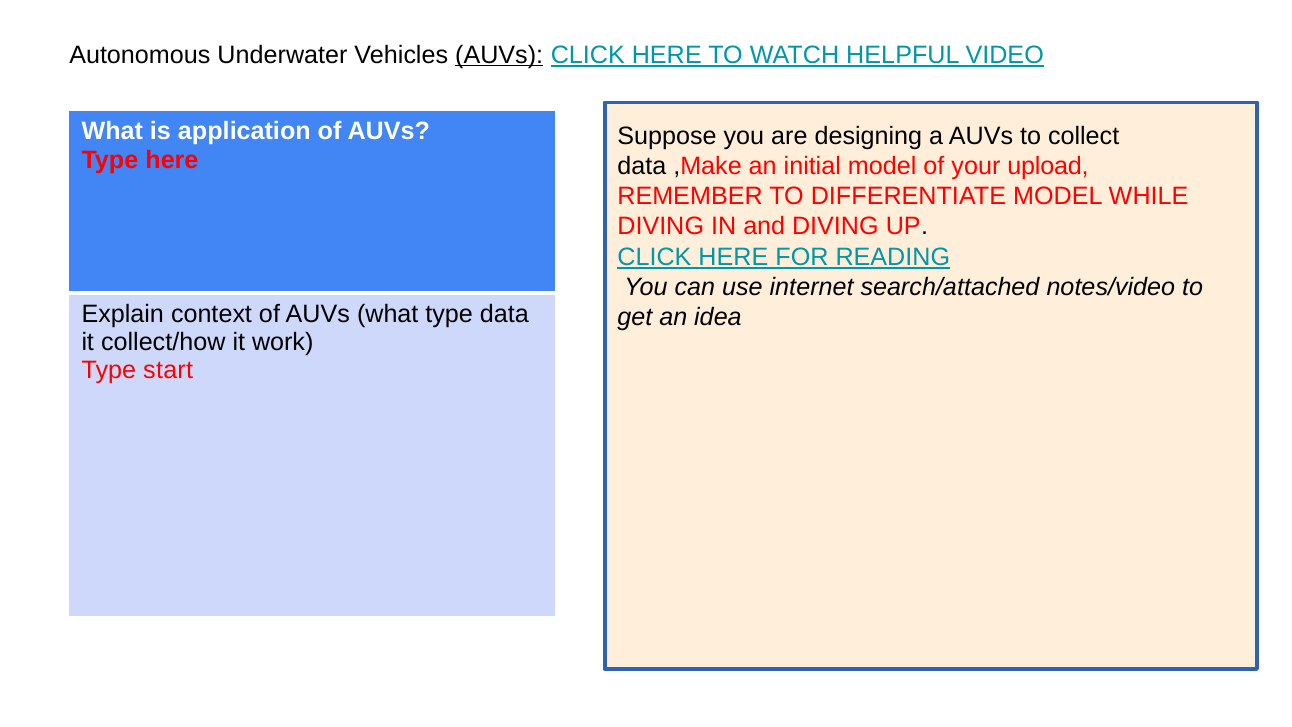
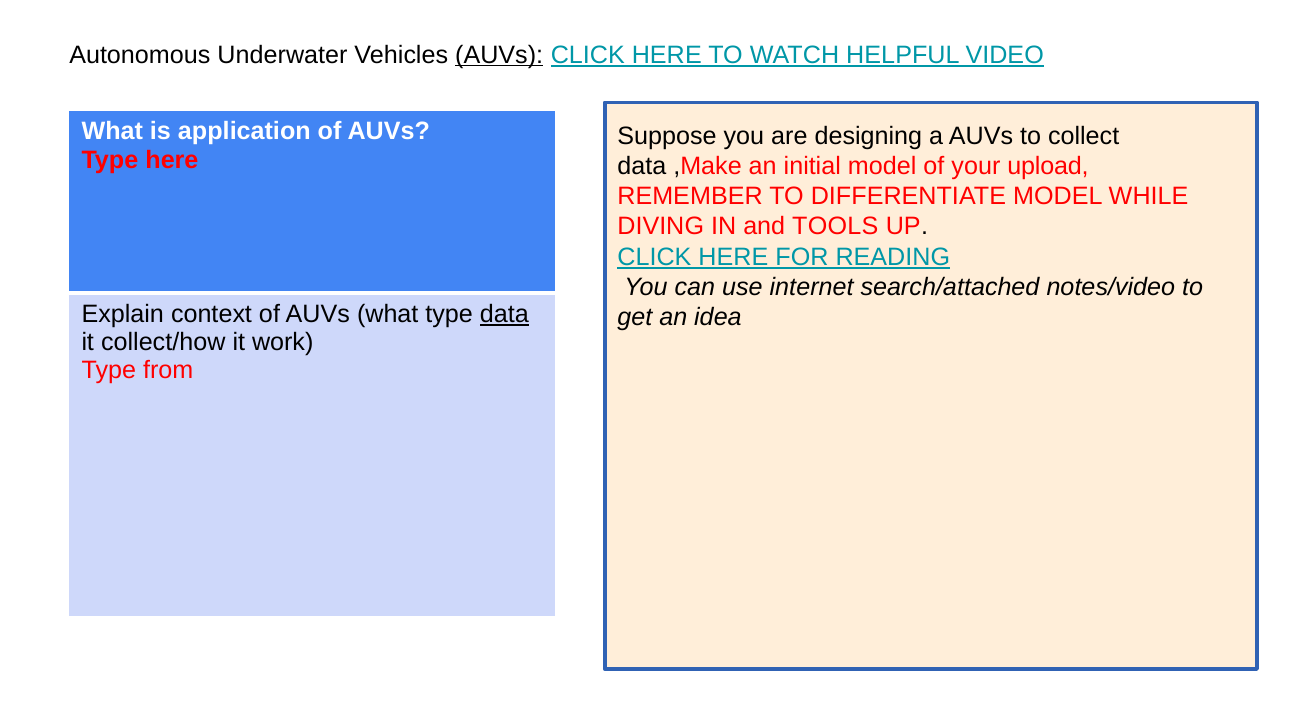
and DIVING: DIVING -> TOOLS
data at (504, 314) underline: none -> present
start: start -> from
